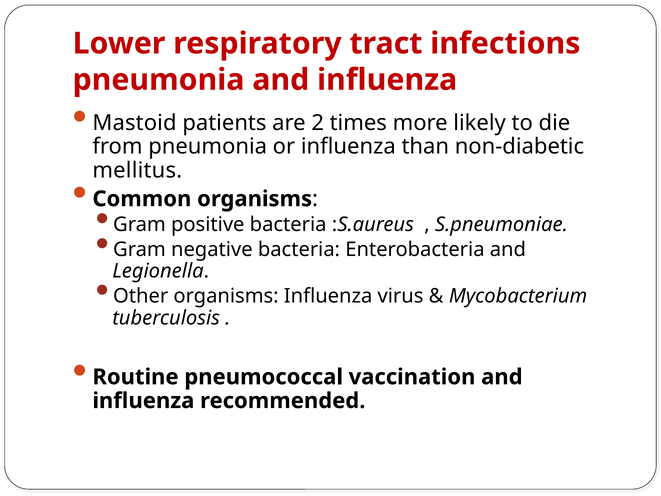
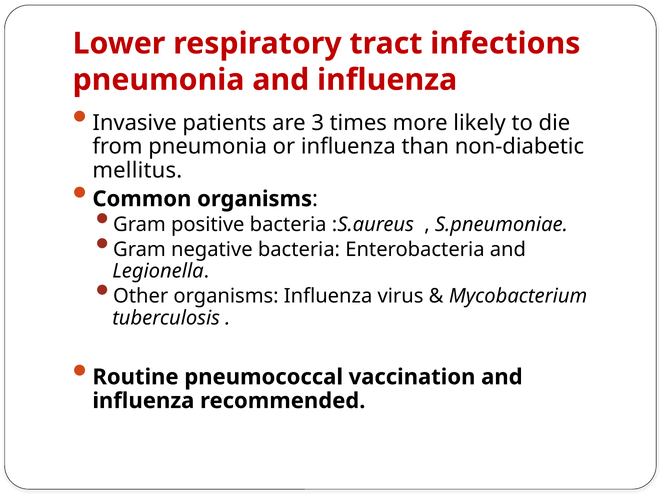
Mastoid: Mastoid -> Invasive
2: 2 -> 3
